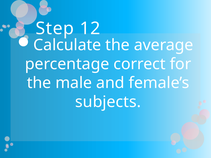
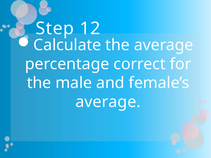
subjects at (108, 102): subjects -> average
